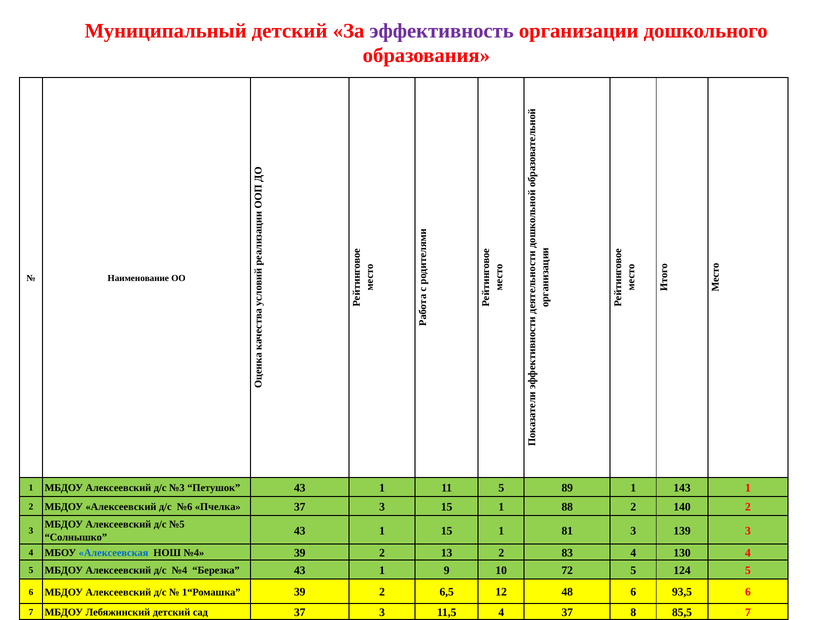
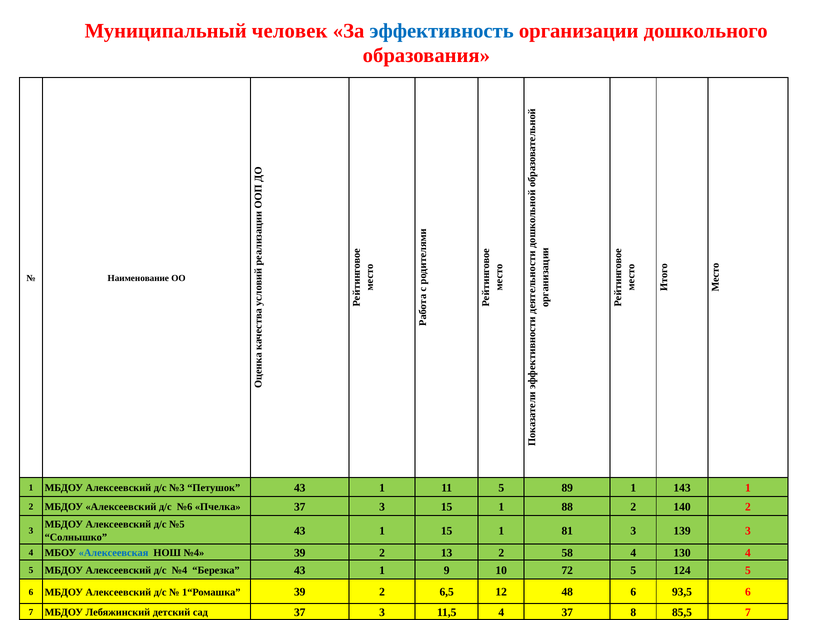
Муниципальный детский: детский -> человек
эффективность colour: purple -> blue
83: 83 -> 58
